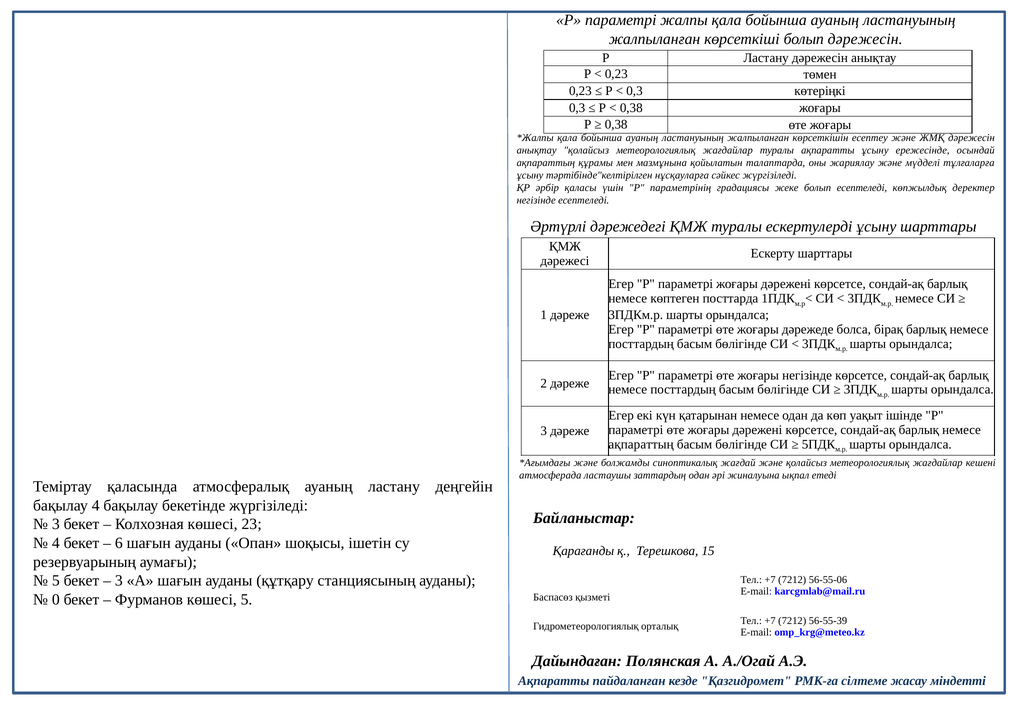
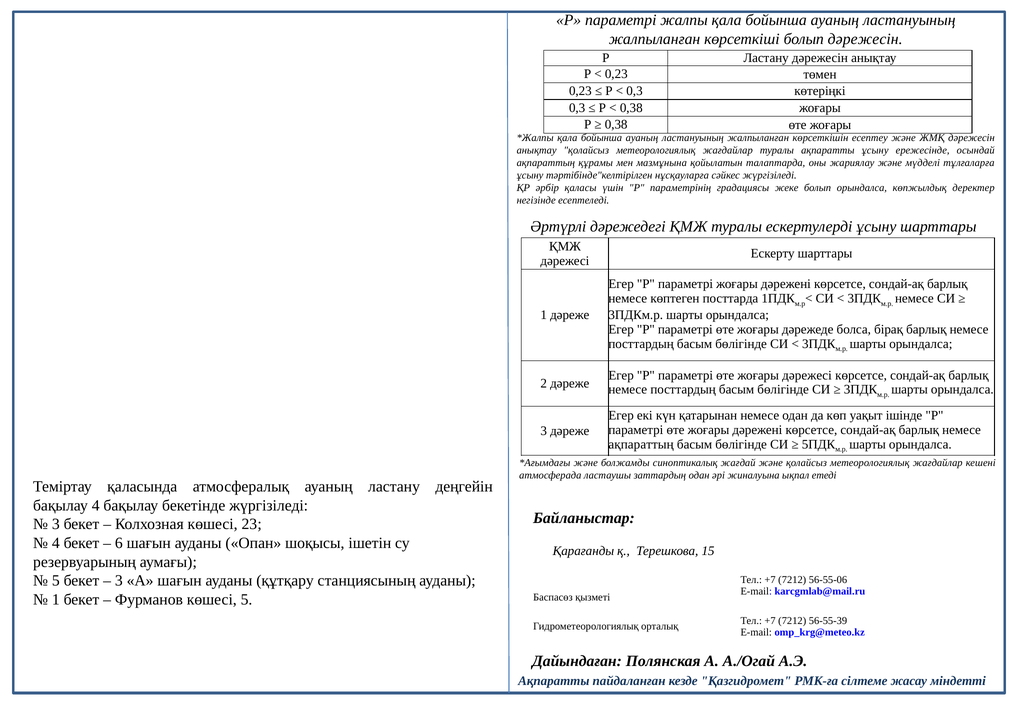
болып есептеледі: есептеледі -> орындалса
жоғары негізінде: негізінде -> дәрежесі
0 at (56, 599): 0 -> 1
